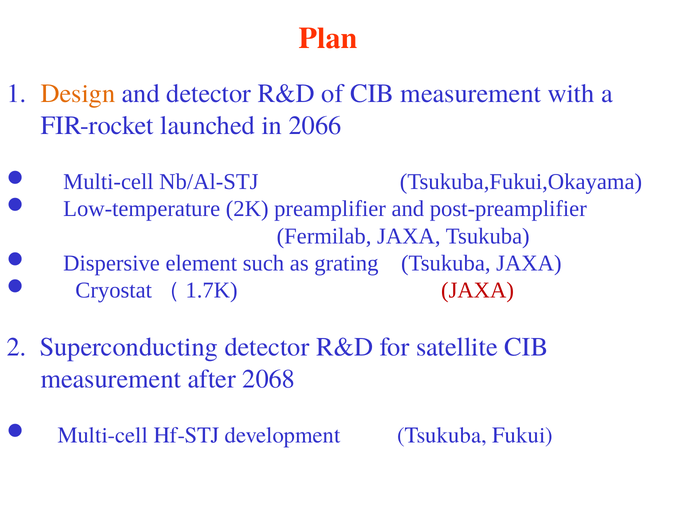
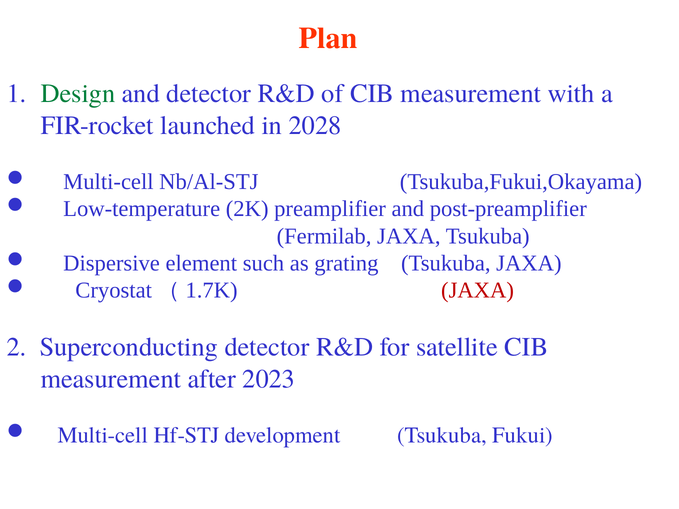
Design colour: orange -> green
2066: 2066 -> 2028
2068: 2068 -> 2023
